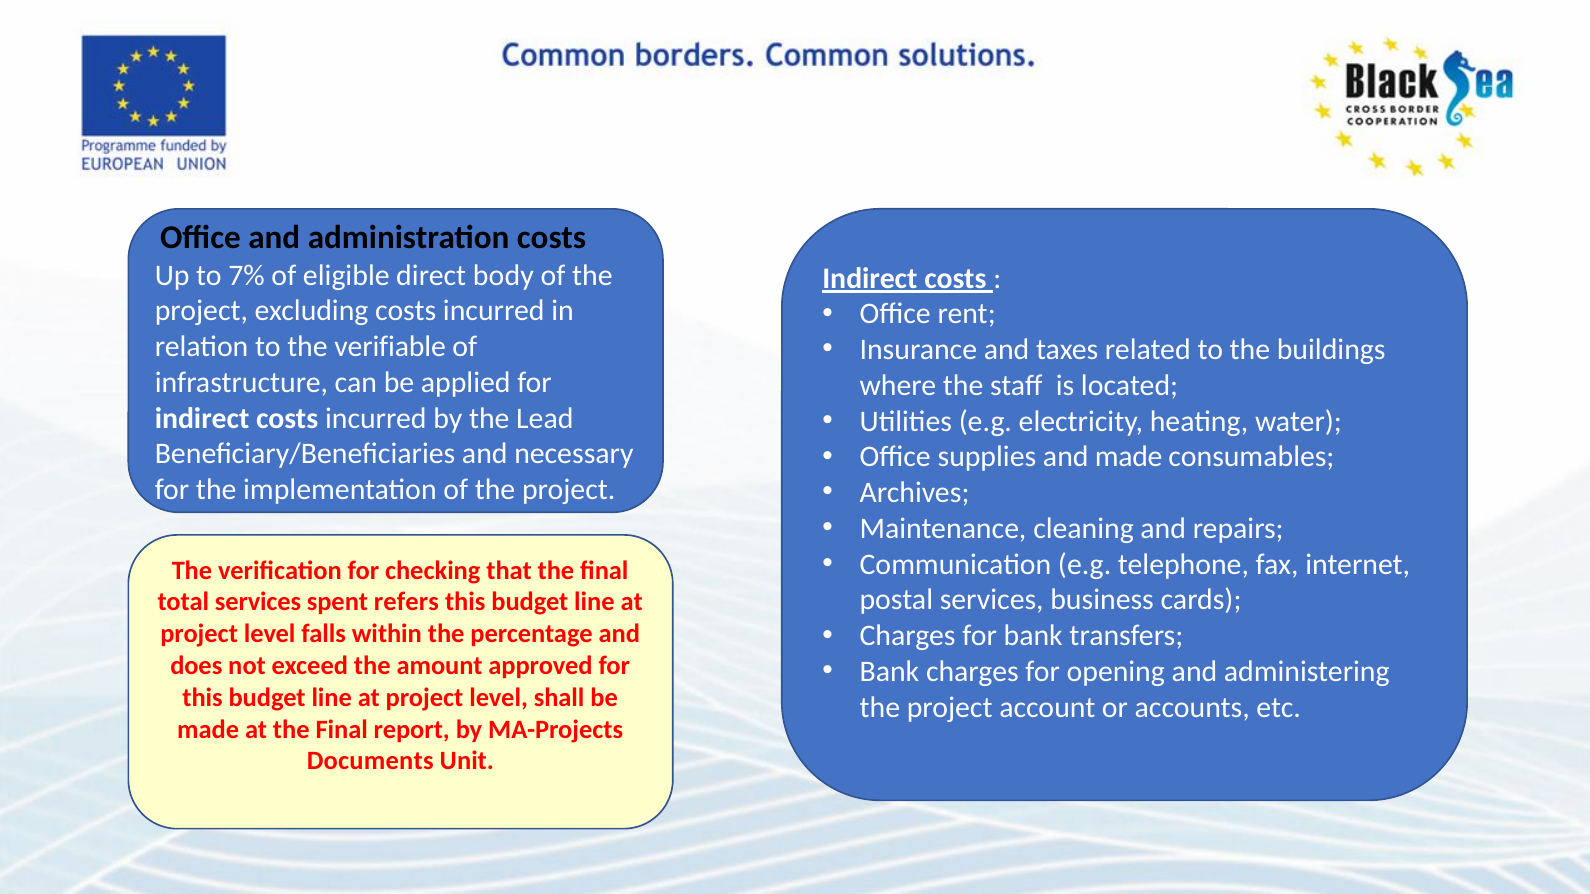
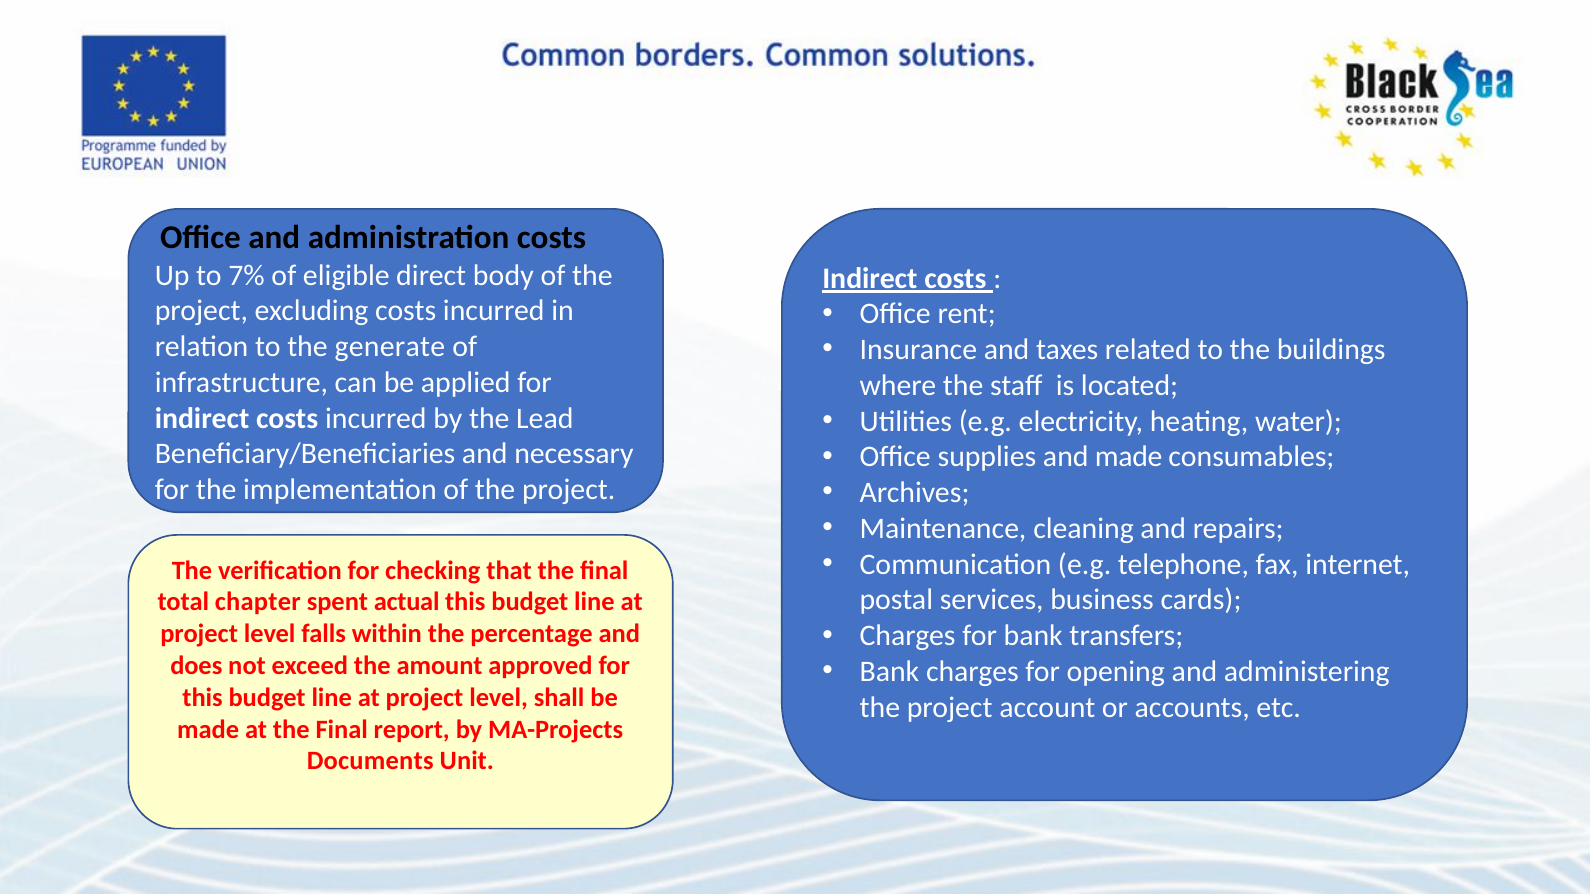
verifiable: verifiable -> generate
total services: services -> chapter
refers: refers -> actual
